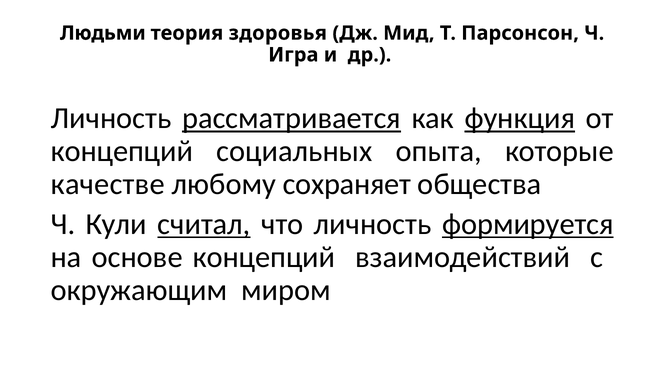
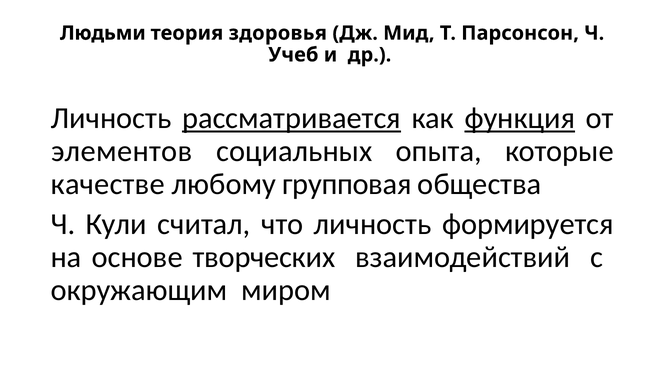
Игра: Игра -> Учеб
концепций at (122, 151): концепций -> элементов
сохраняет: сохраняет -> групповая
считал underline: present -> none
формируется underline: present -> none
основе концепций: концепций -> творческих
